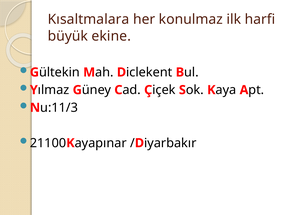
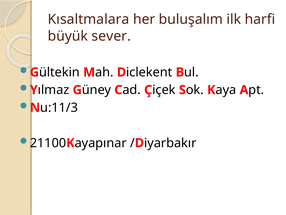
konulmaz: konulmaz -> buluşalım
ekine: ekine -> sever
